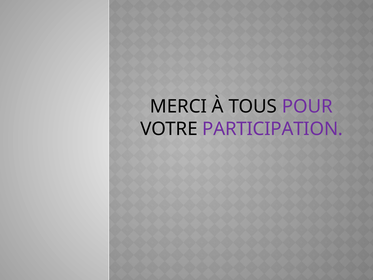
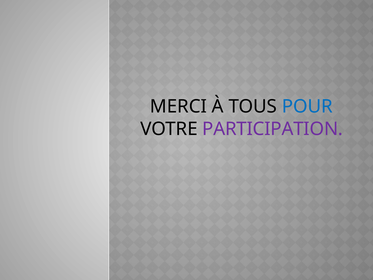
POUR colour: purple -> blue
